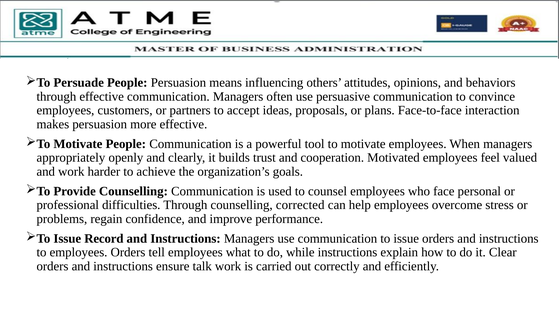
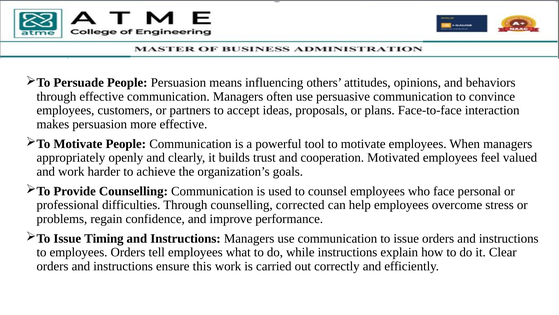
Record: Record -> Timing
talk: talk -> this
